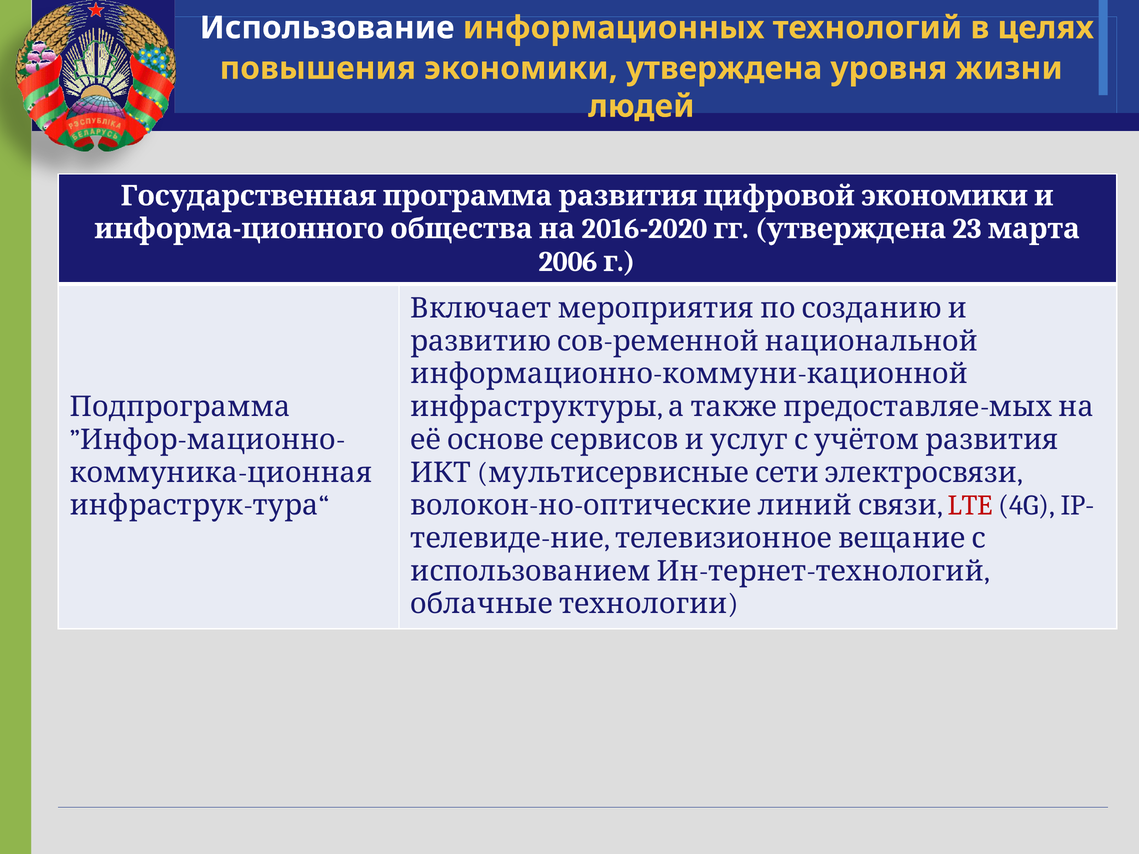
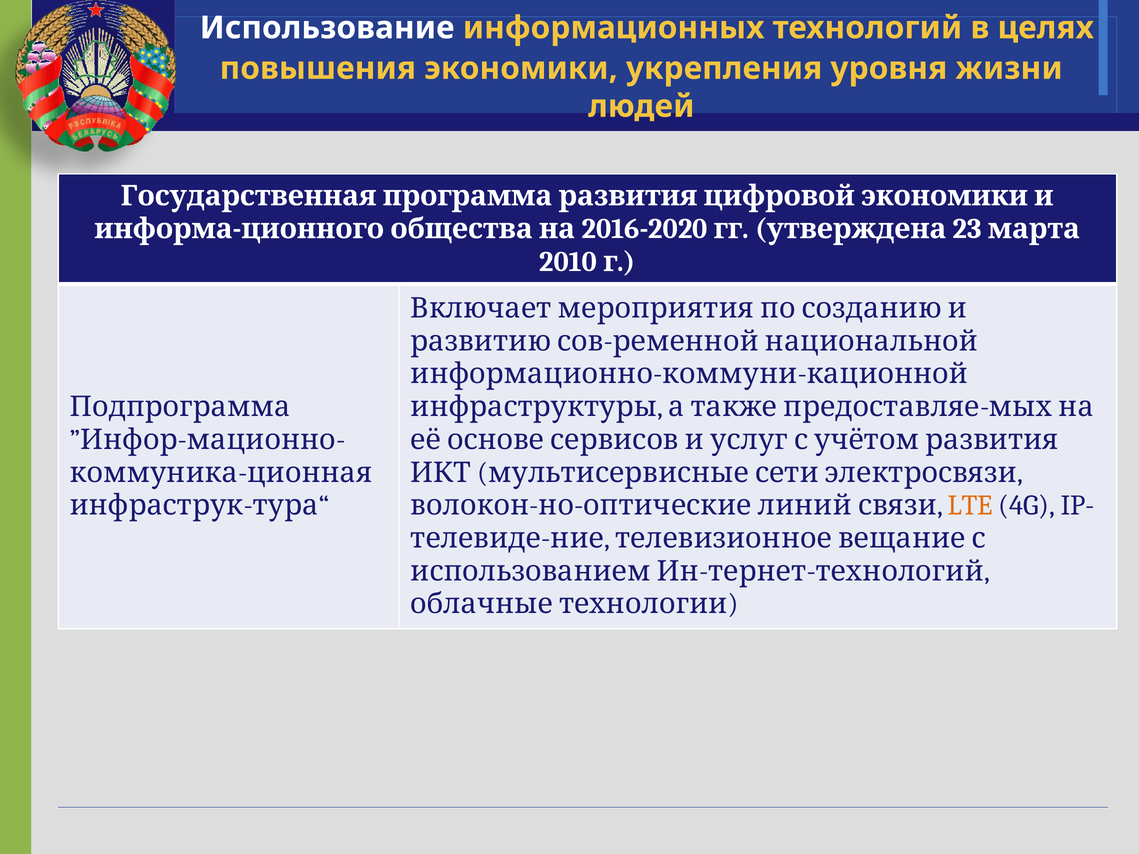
экономики утверждена: утверждена -> укрепления
2006: 2006 -> 2010
LTE colour: red -> orange
